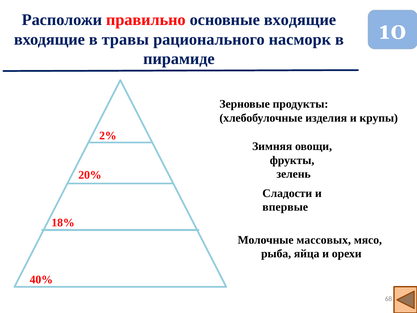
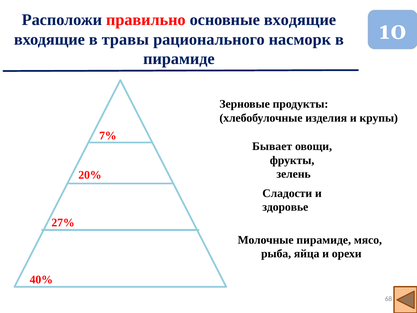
2%: 2% -> 7%
Зимняя: Зимняя -> Бывает
впервые: впервые -> здоровье
18%: 18% -> 27%
Молочные массовых: массовых -> пирамиде
